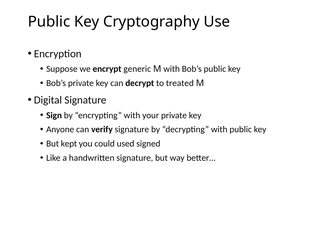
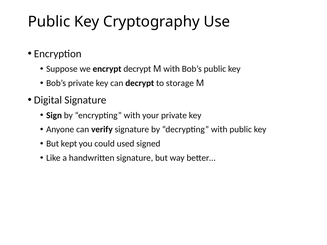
encrypt generic: generic -> decrypt
treated: treated -> storage
